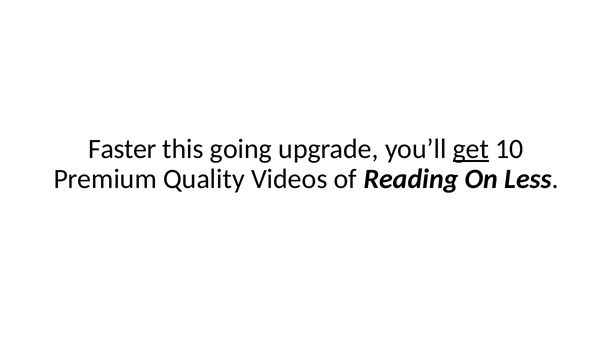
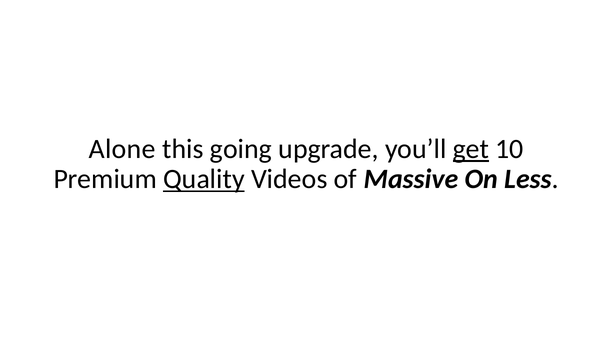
Faster: Faster -> Alone
Quality underline: none -> present
Reading: Reading -> Massive
